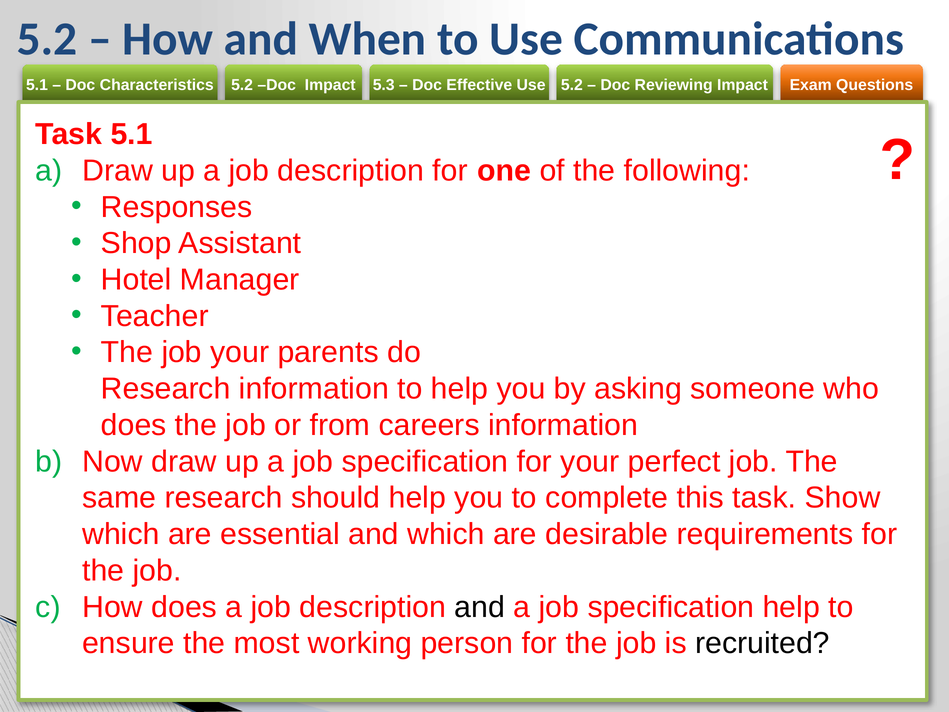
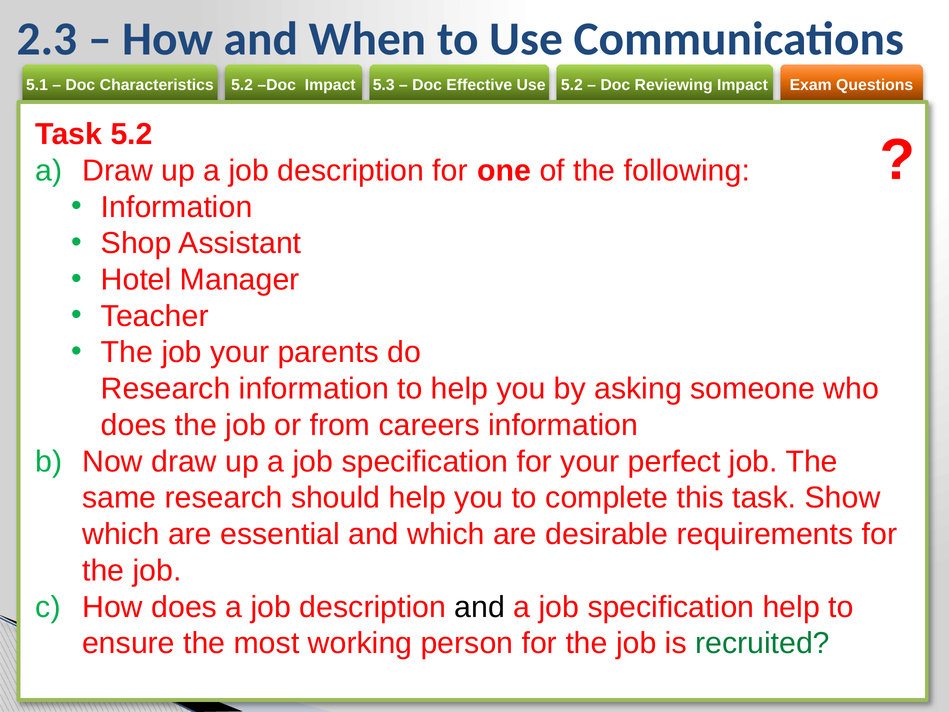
5.2 at (47, 39): 5.2 -> 2.3
Task 5.1: 5.1 -> 5.2
Responses at (177, 207): Responses -> Information
recruited colour: black -> green
